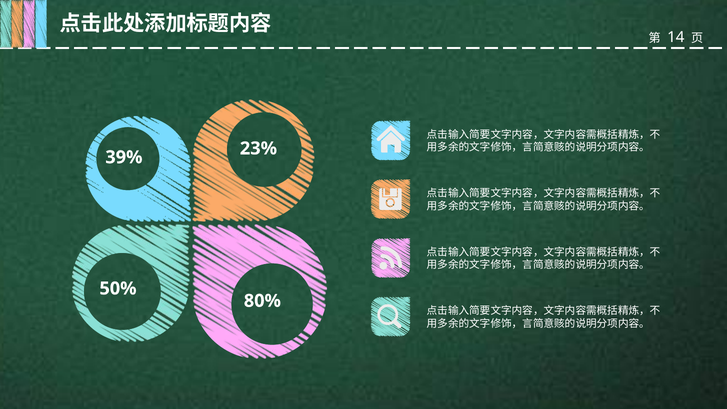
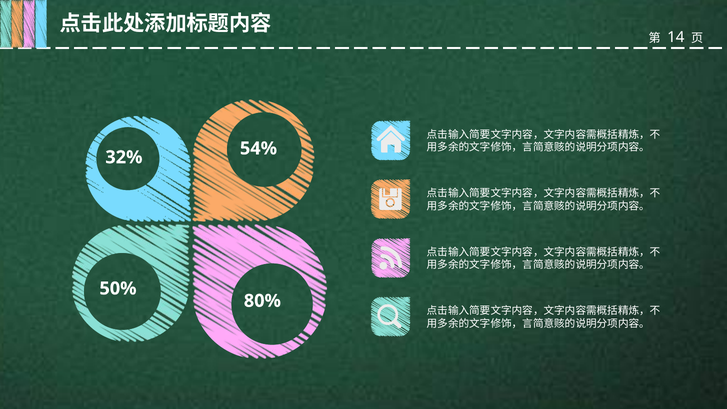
23%: 23% -> 54%
39%: 39% -> 32%
